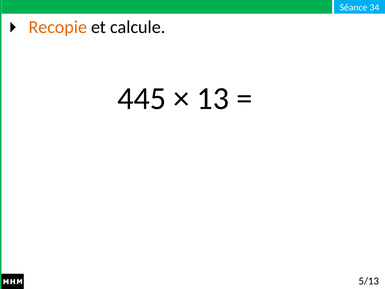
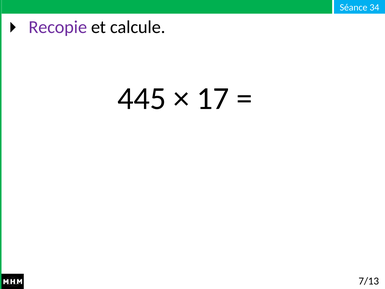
Recopie colour: orange -> purple
13: 13 -> 17
5/13: 5/13 -> 7/13
